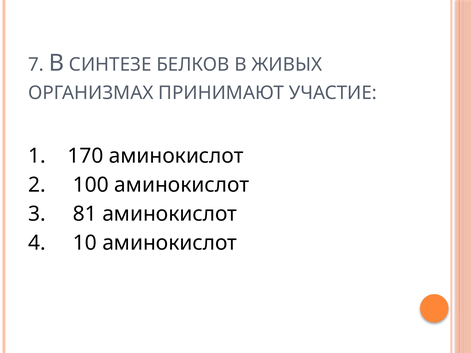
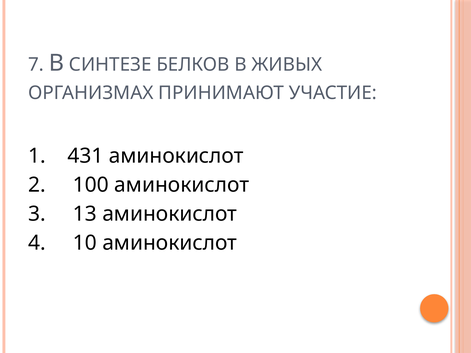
170: 170 -> 431
81: 81 -> 13
